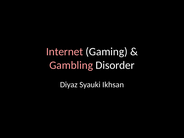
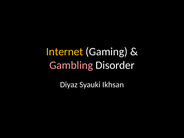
Internet colour: pink -> yellow
